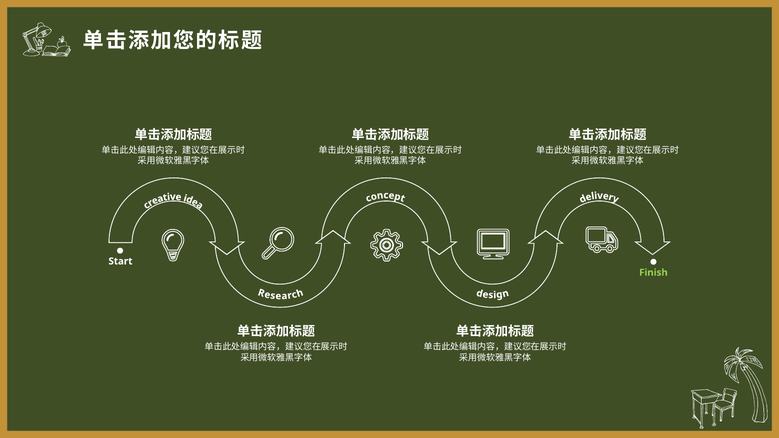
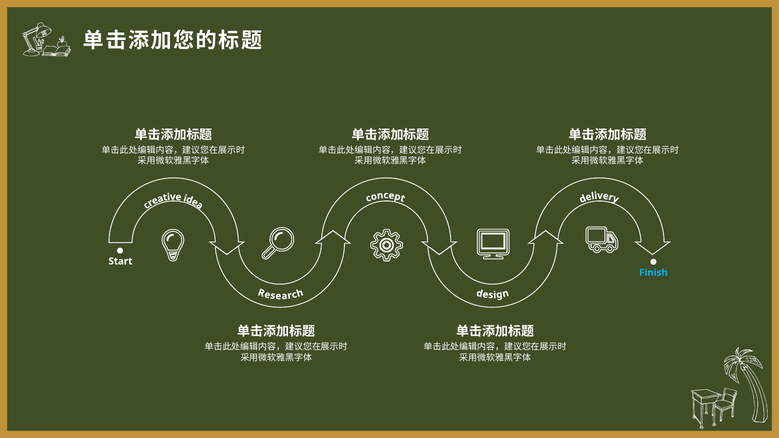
Finish colour: light green -> light blue
